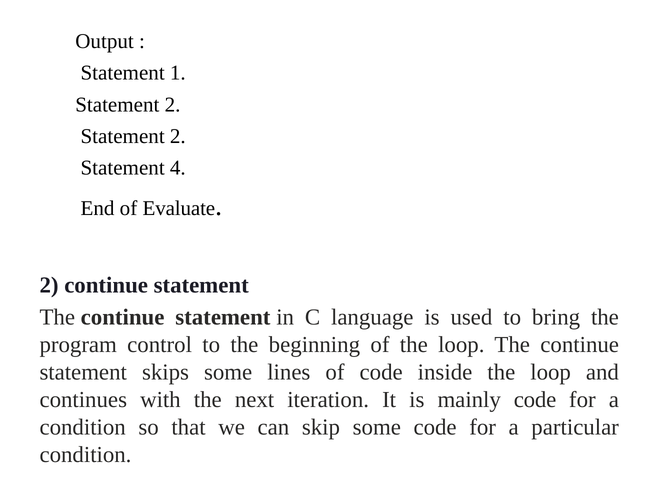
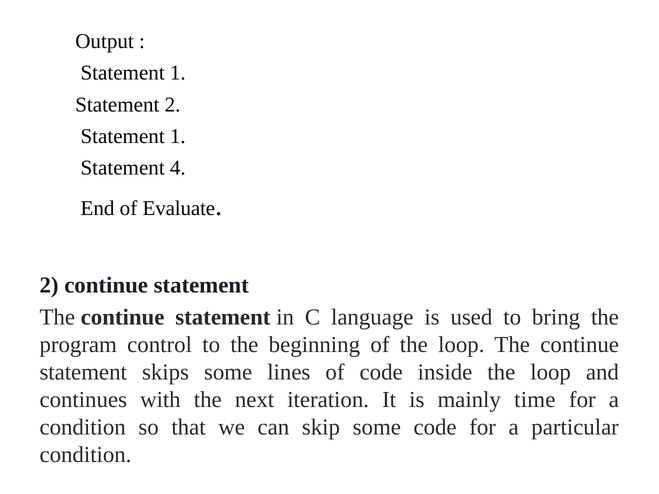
2 at (178, 136): 2 -> 1
mainly code: code -> time
